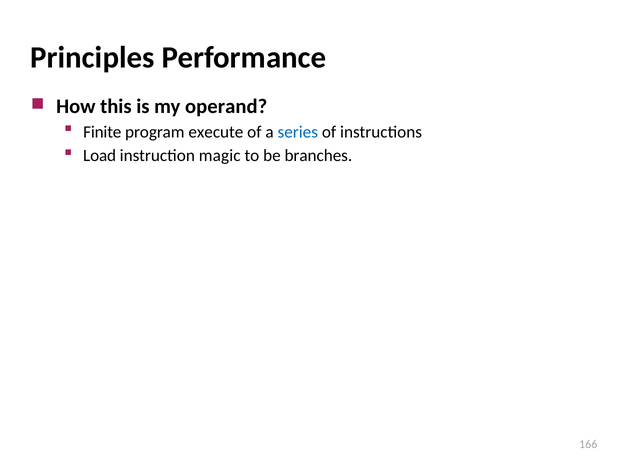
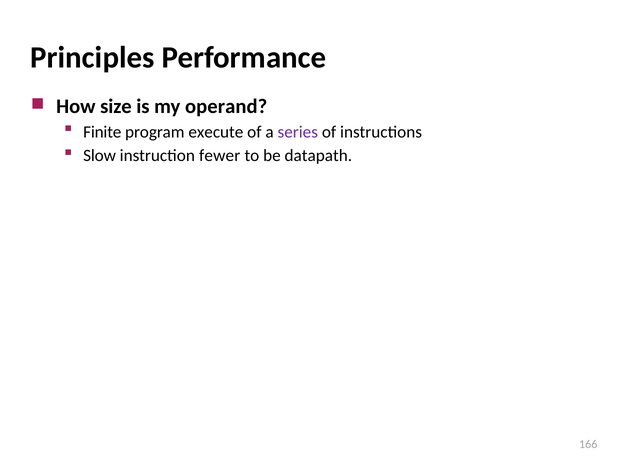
this: this -> size
series colour: blue -> purple
Load: Load -> Slow
magic: magic -> fewer
branches: branches -> datapath
